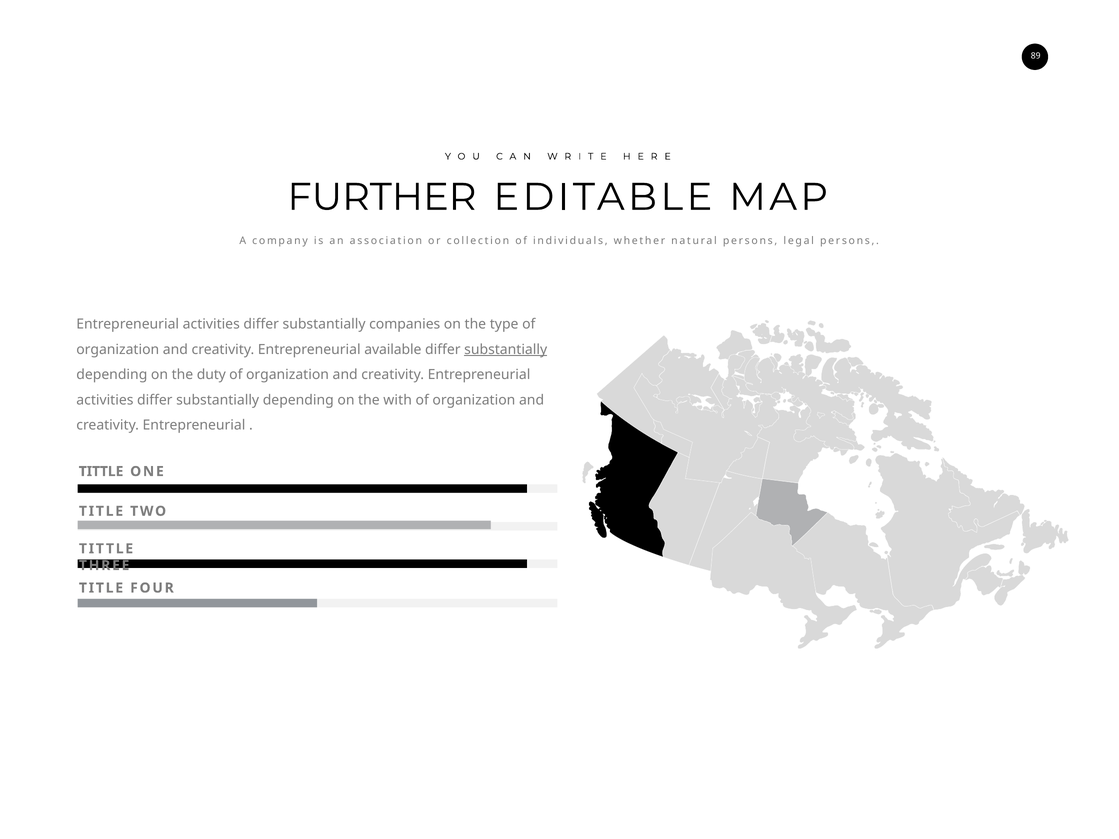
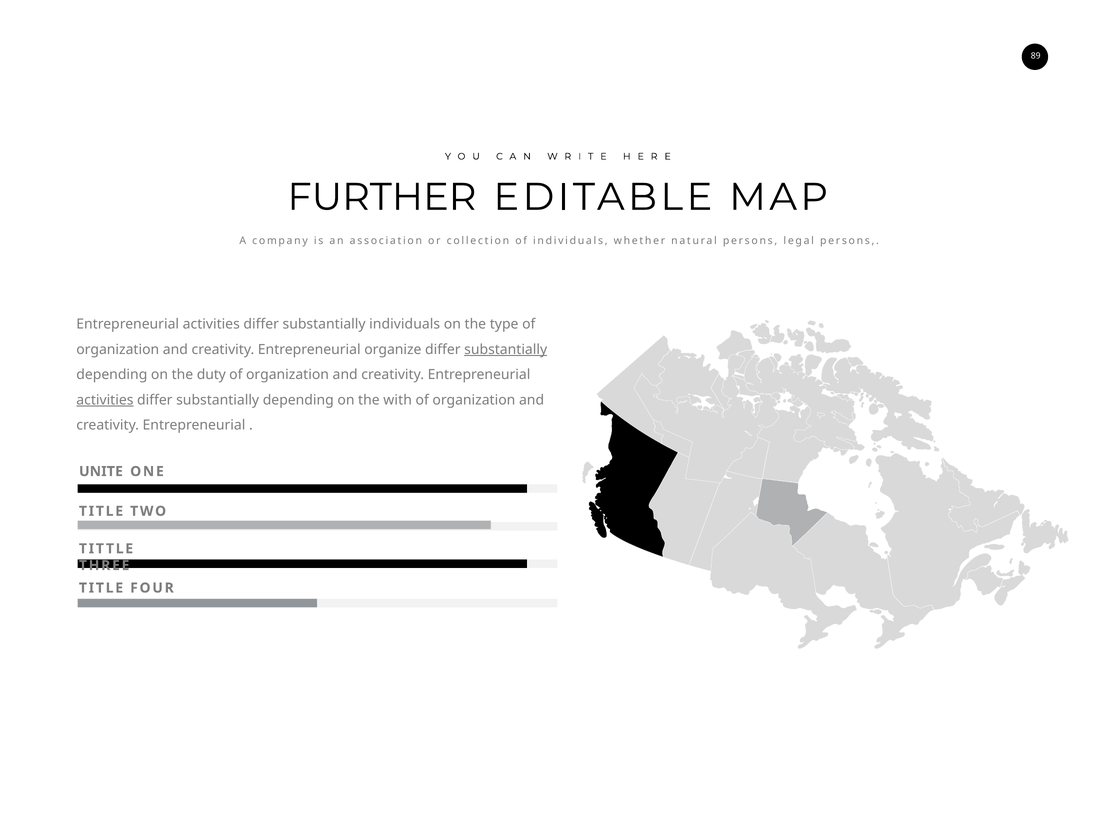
substantially companies: companies -> individuals
available: available -> organize
activities at (105, 400) underline: none -> present
TITTLE at (101, 472): TITTLE -> UNITE
